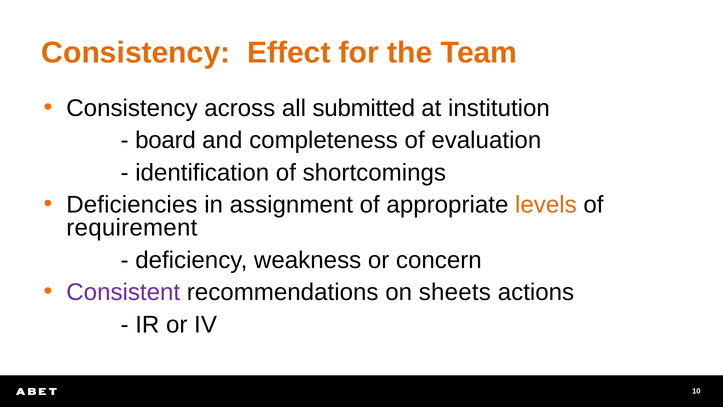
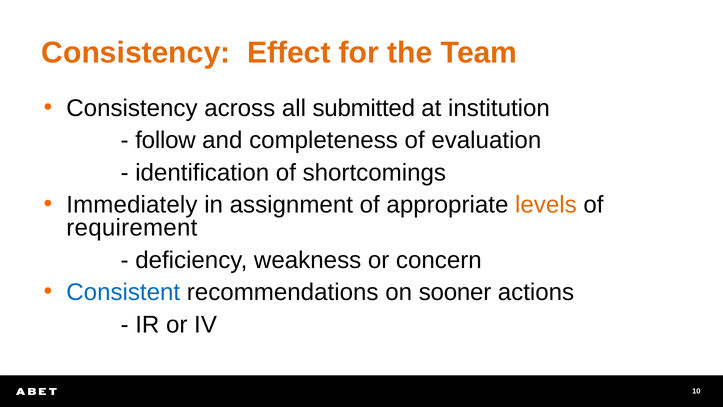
board: board -> follow
Deficiencies: Deficiencies -> Immediately
Consistent colour: purple -> blue
sheets: sheets -> sooner
